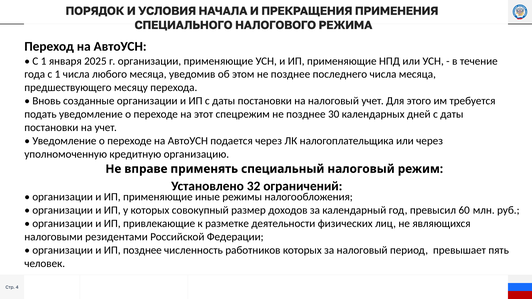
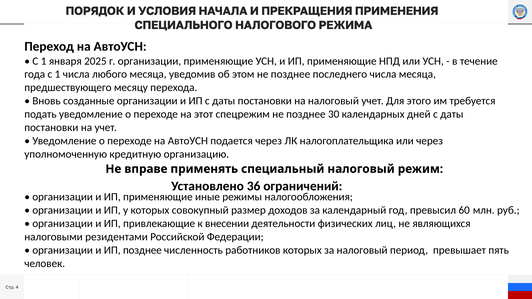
32: 32 -> 36
разметке: разметке -> внесении
